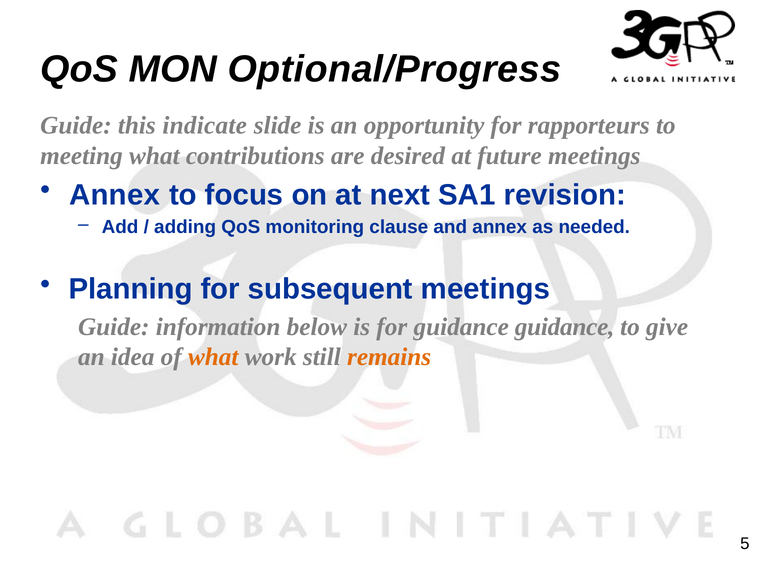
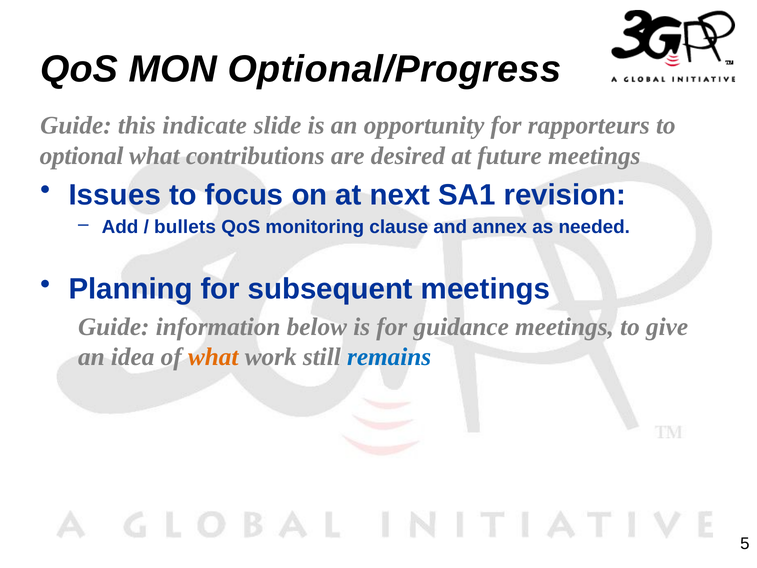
meeting: meeting -> optional
Annex at (115, 195): Annex -> Issues
adding: adding -> bullets
guidance guidance: guidance -> meetings
remains colour: orange -> blue
